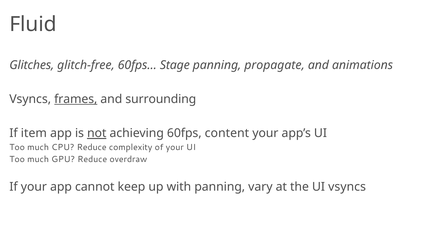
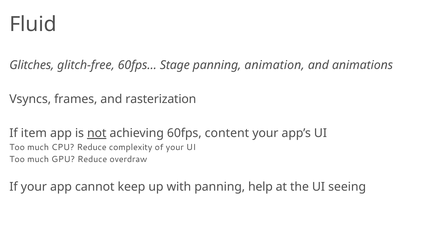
propagate: propagate -> animation
frames underline: present -> none
surrounding: surrounding -> rasterization
vary: vary -> help
UI vsyncs: vsyncs -> seeing
